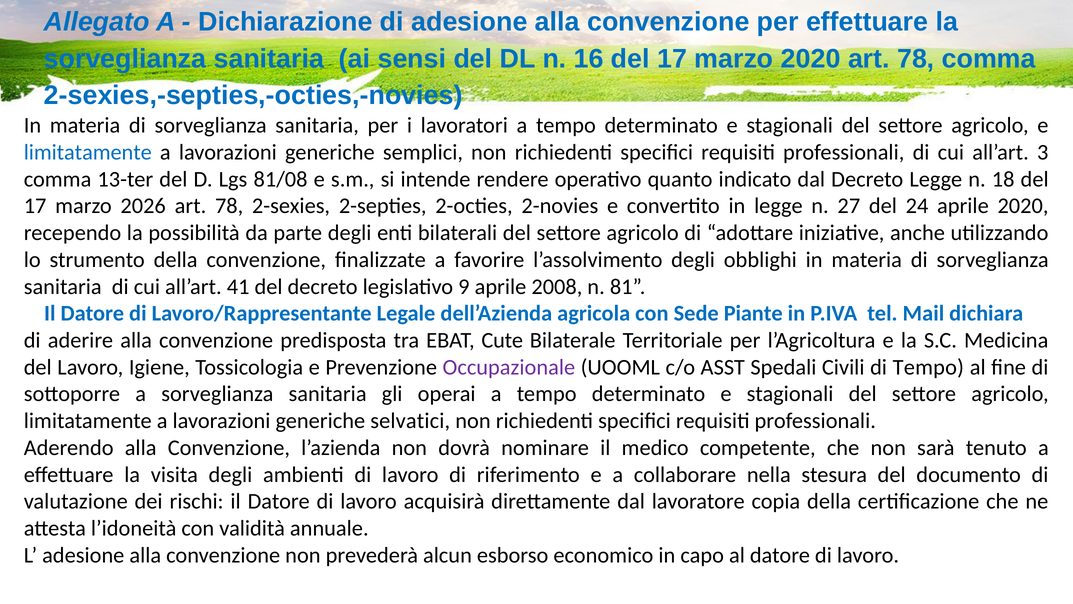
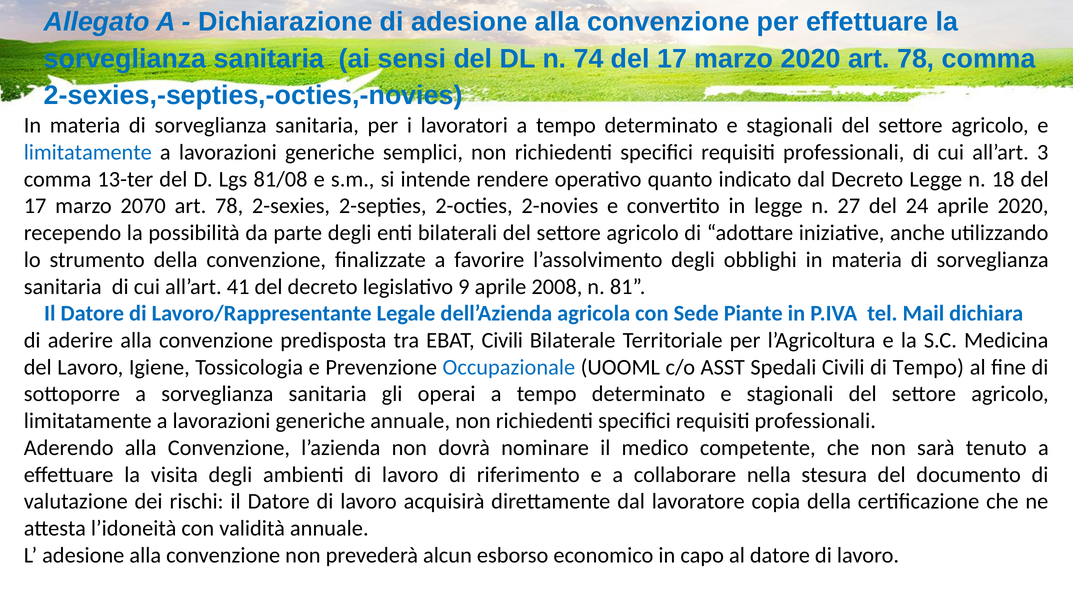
16: 16 -> 74
2026: 2026 -> 2070
EBAT Cute: Cute -> Civili
Occupazionale colour: purple -> blue
generiche selvatici: selvatici -> annuale
